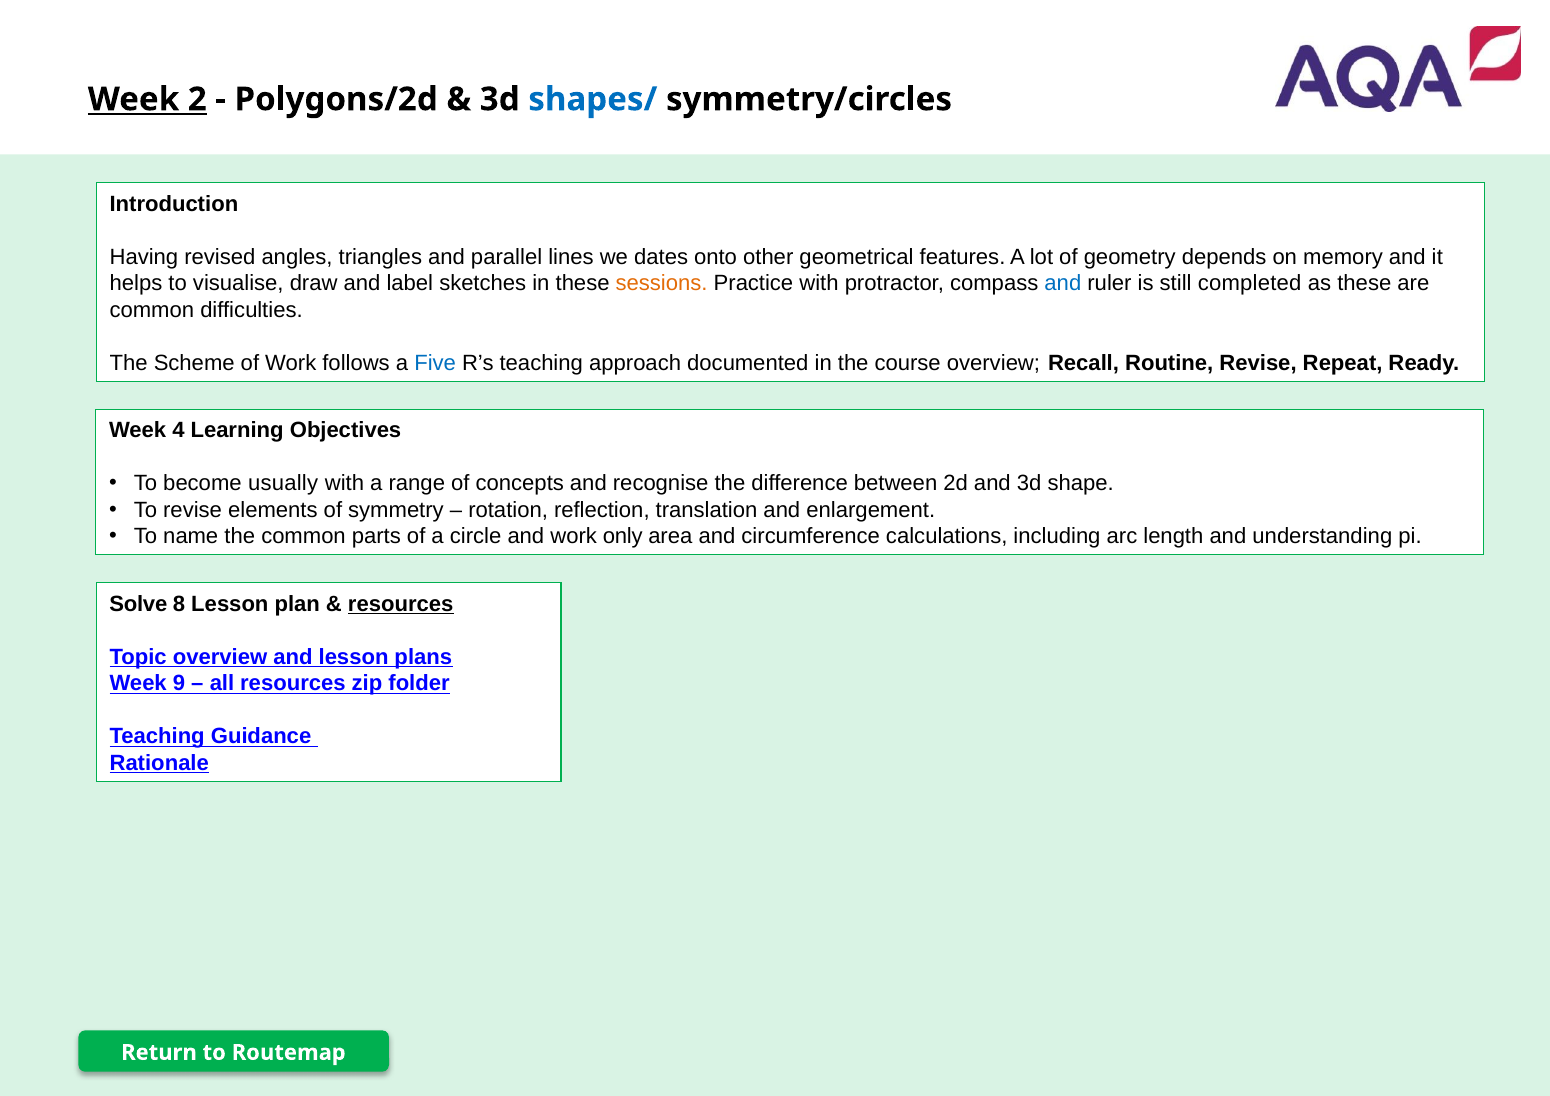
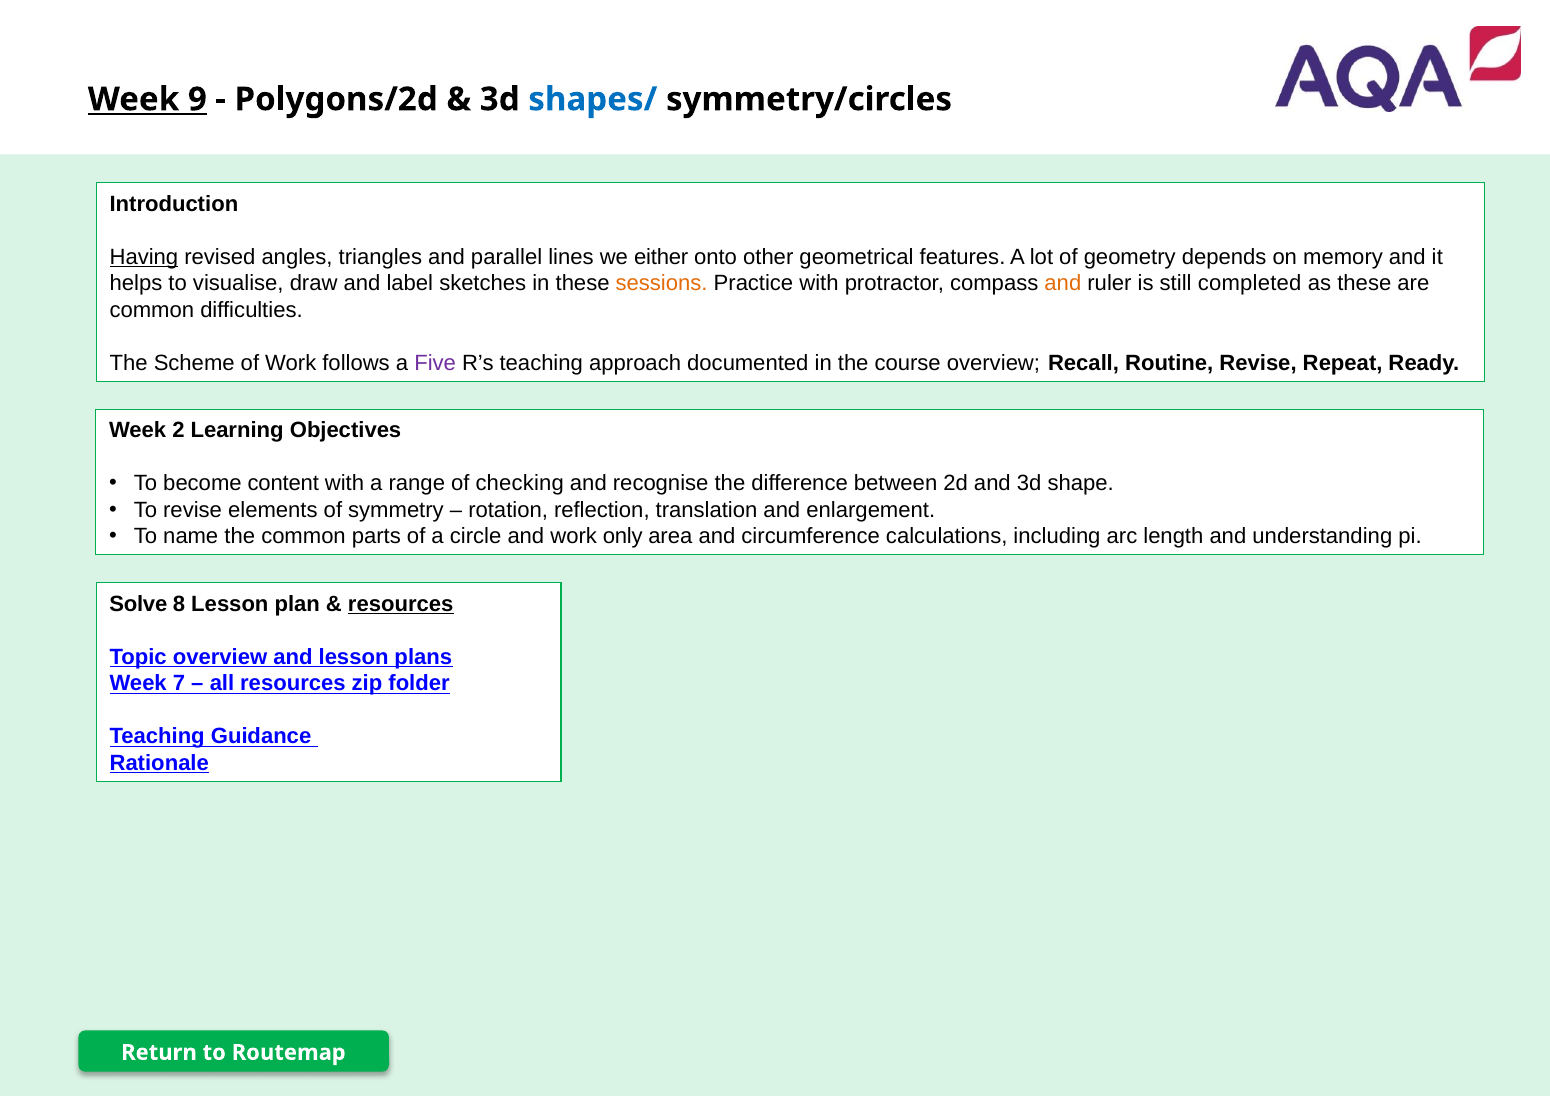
2: 2 -> 9
Having underline: none -> present
dates: dates -> either
and at (1063, 283) colour: blue -> orange
Five colour: blue -> purple
4: 4 -> 2
usually: usually -> content
concepts: concepts -> checking
9: 9 -> 7
